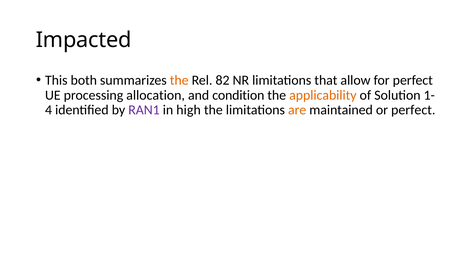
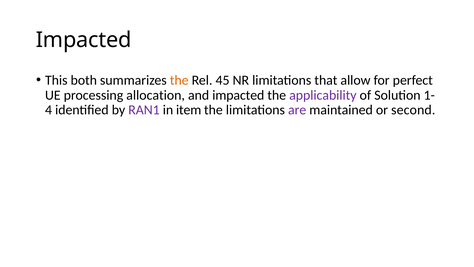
82: 82 -> 45
and condition: condition -> impacted
applicability colour: orange -> purple
high: high -> item
are colour: orange -> purple
or perfect: perfect -> second
